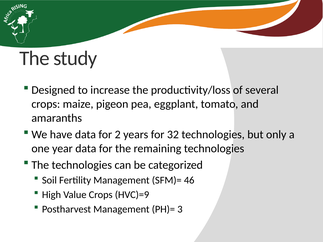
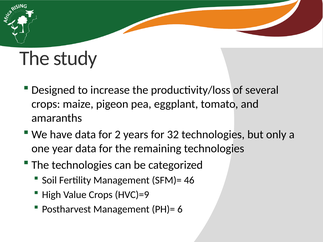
3: 3 -> 6
